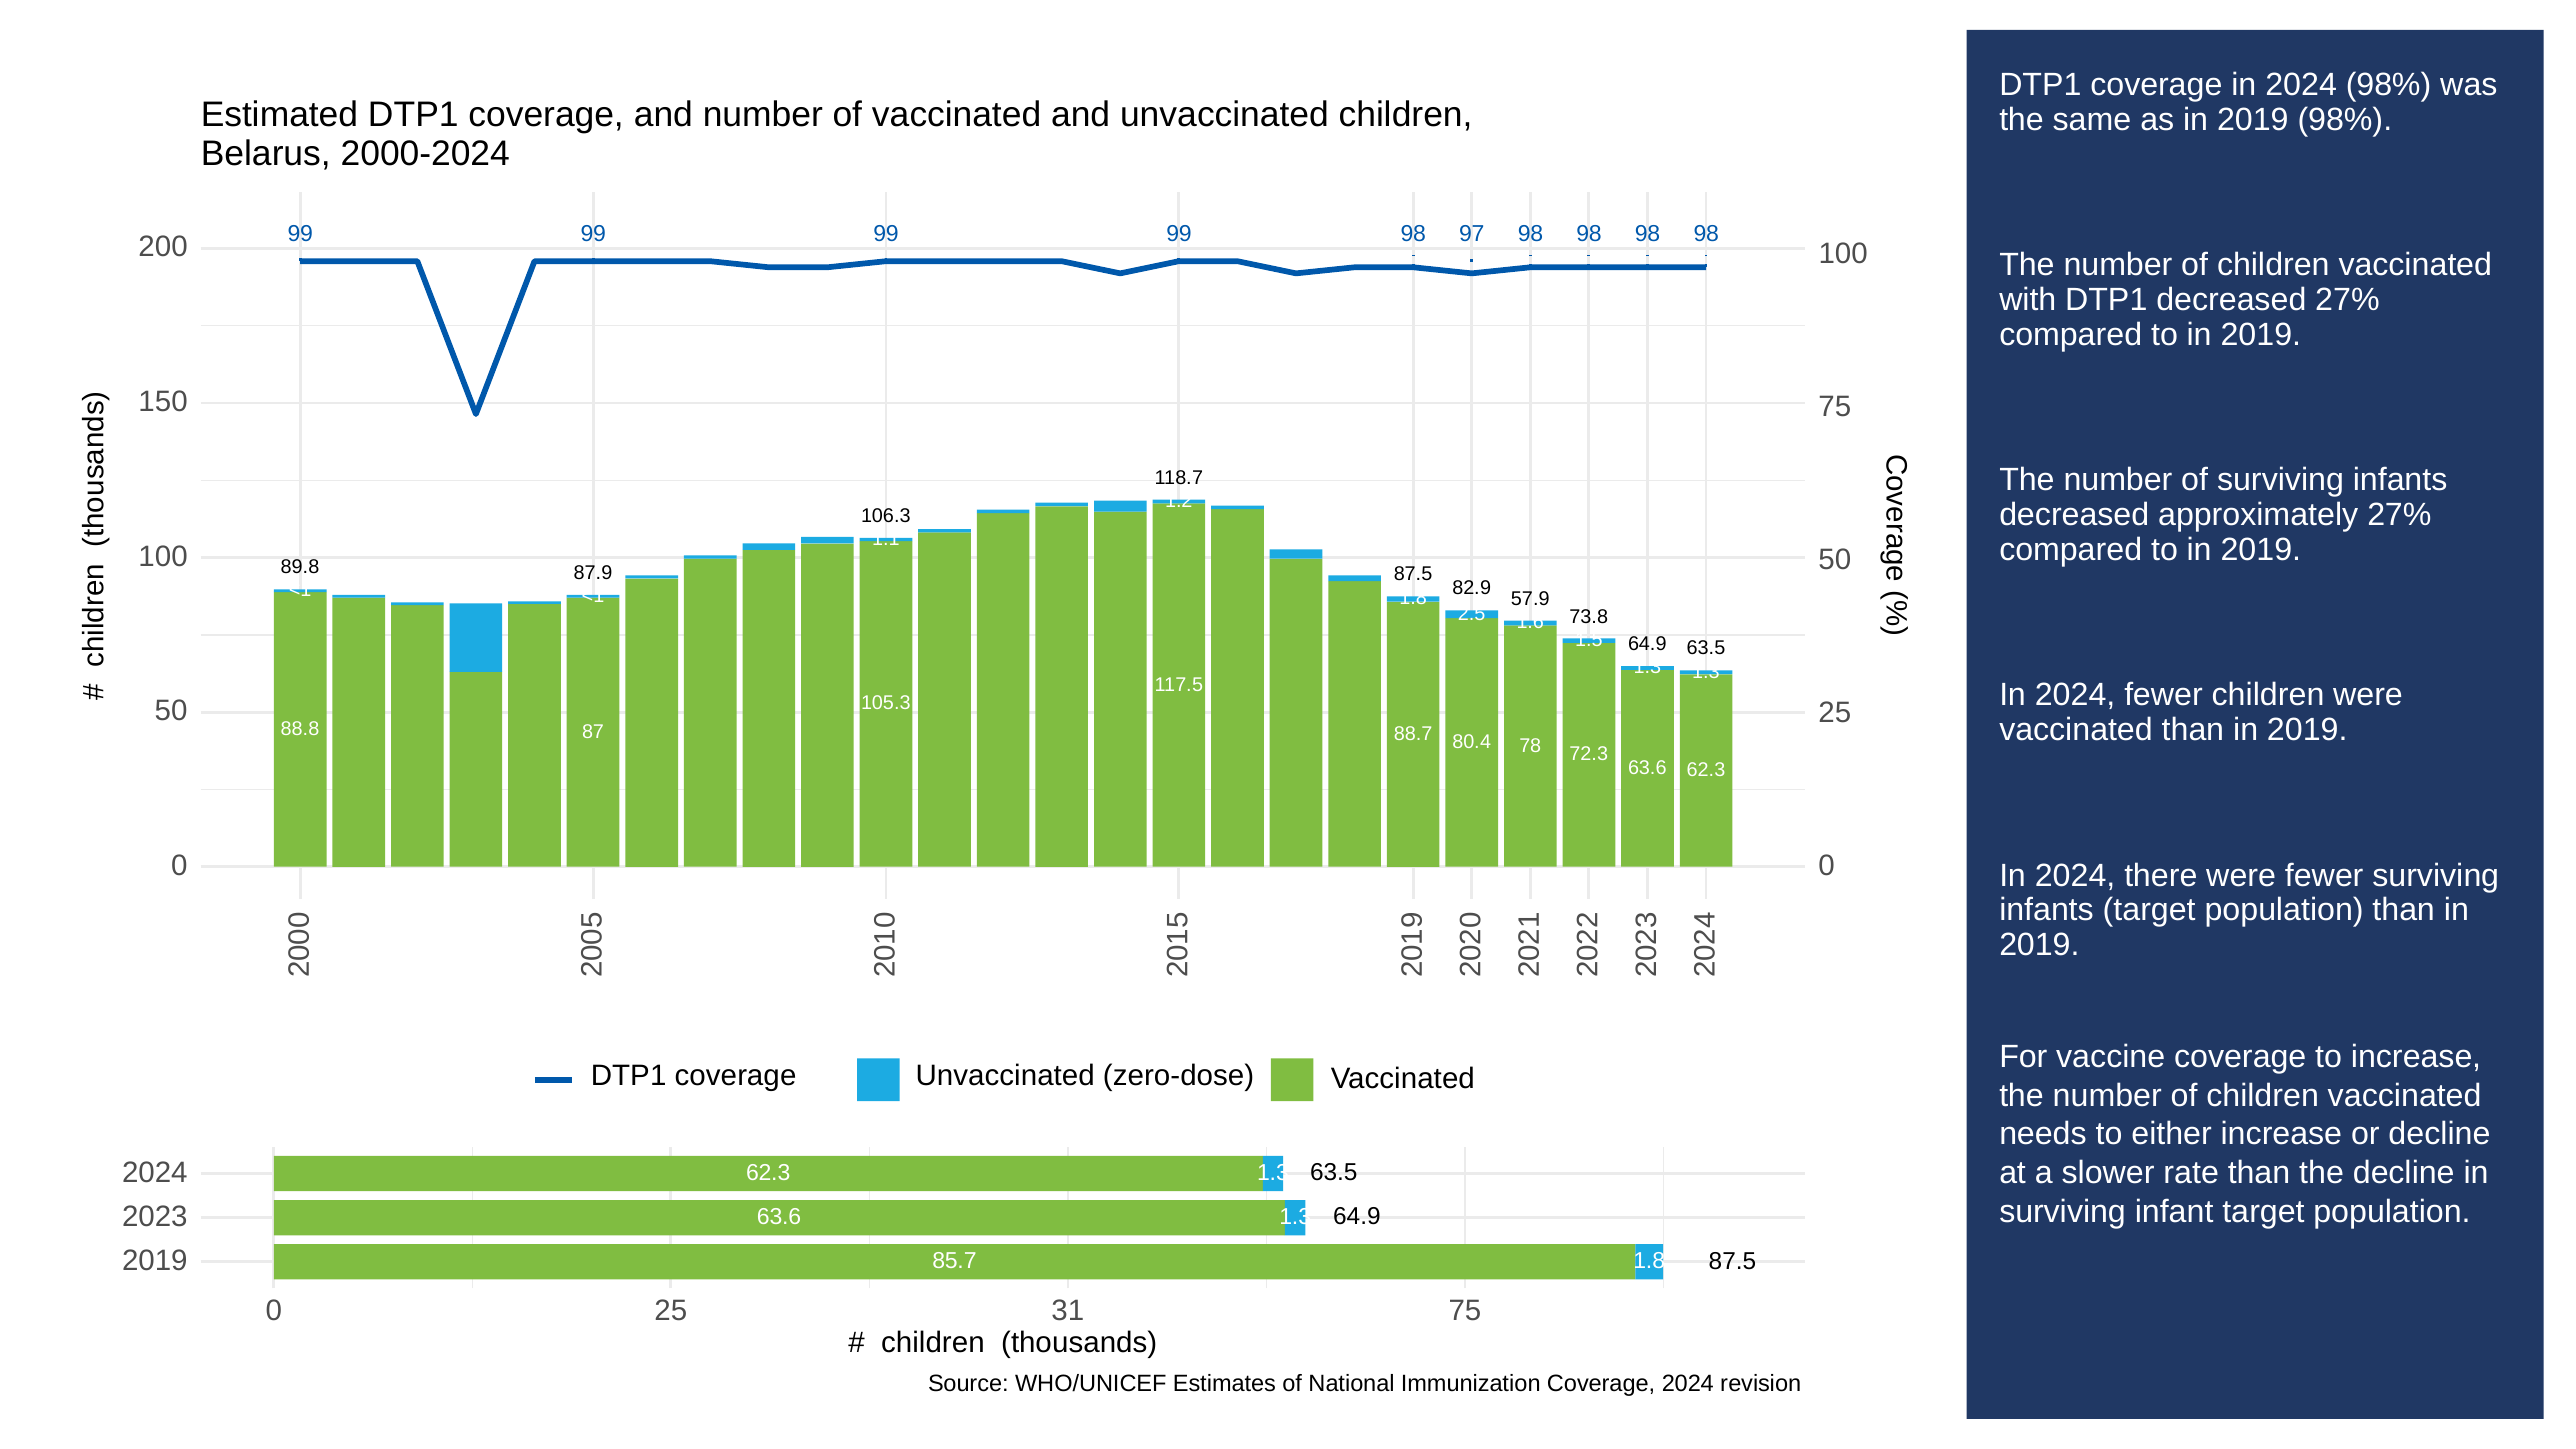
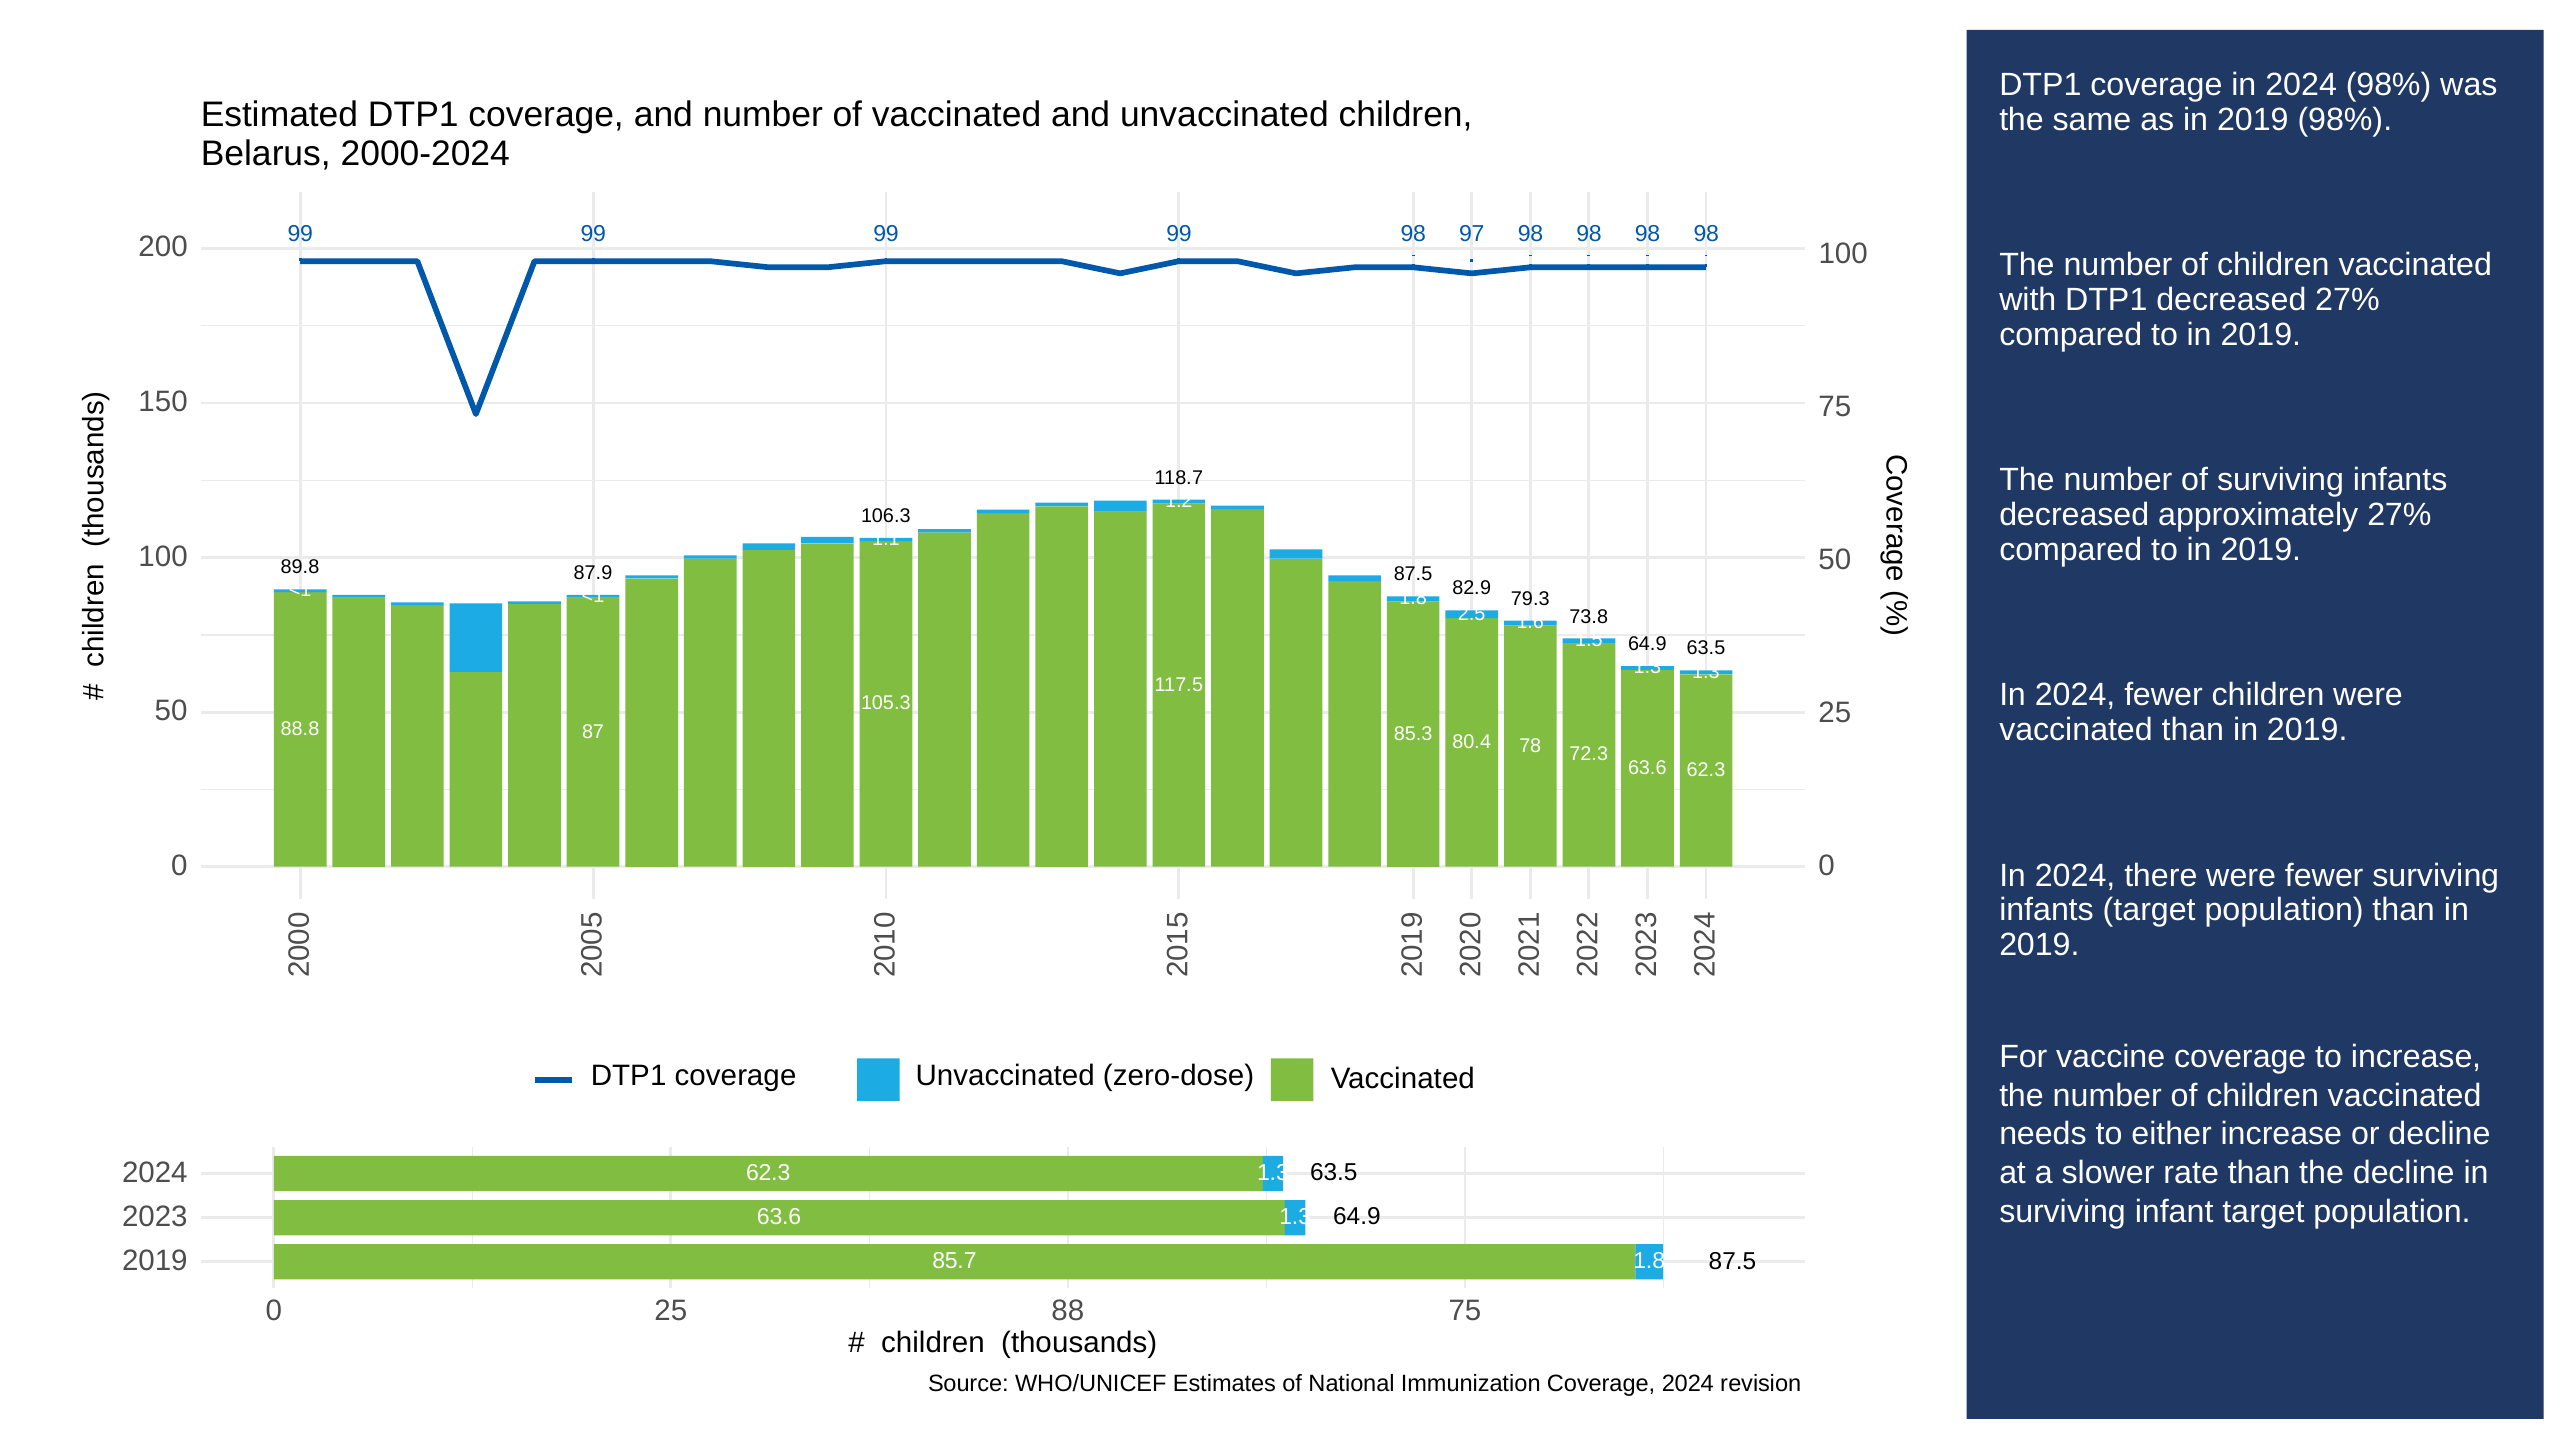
57.9: 57.9 -> 79.3
88.7: 88.7 -> 85.3
31: 31 -> 88
